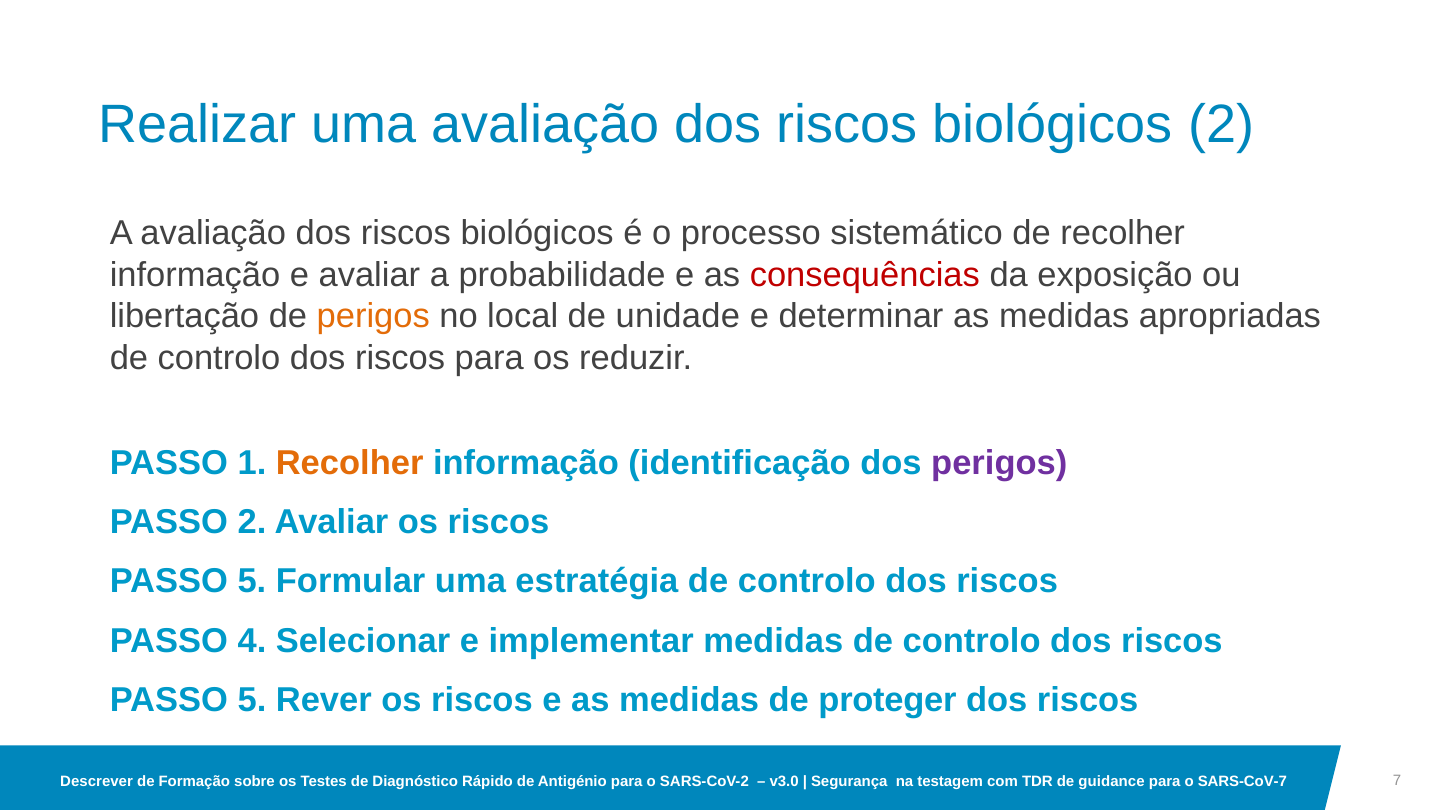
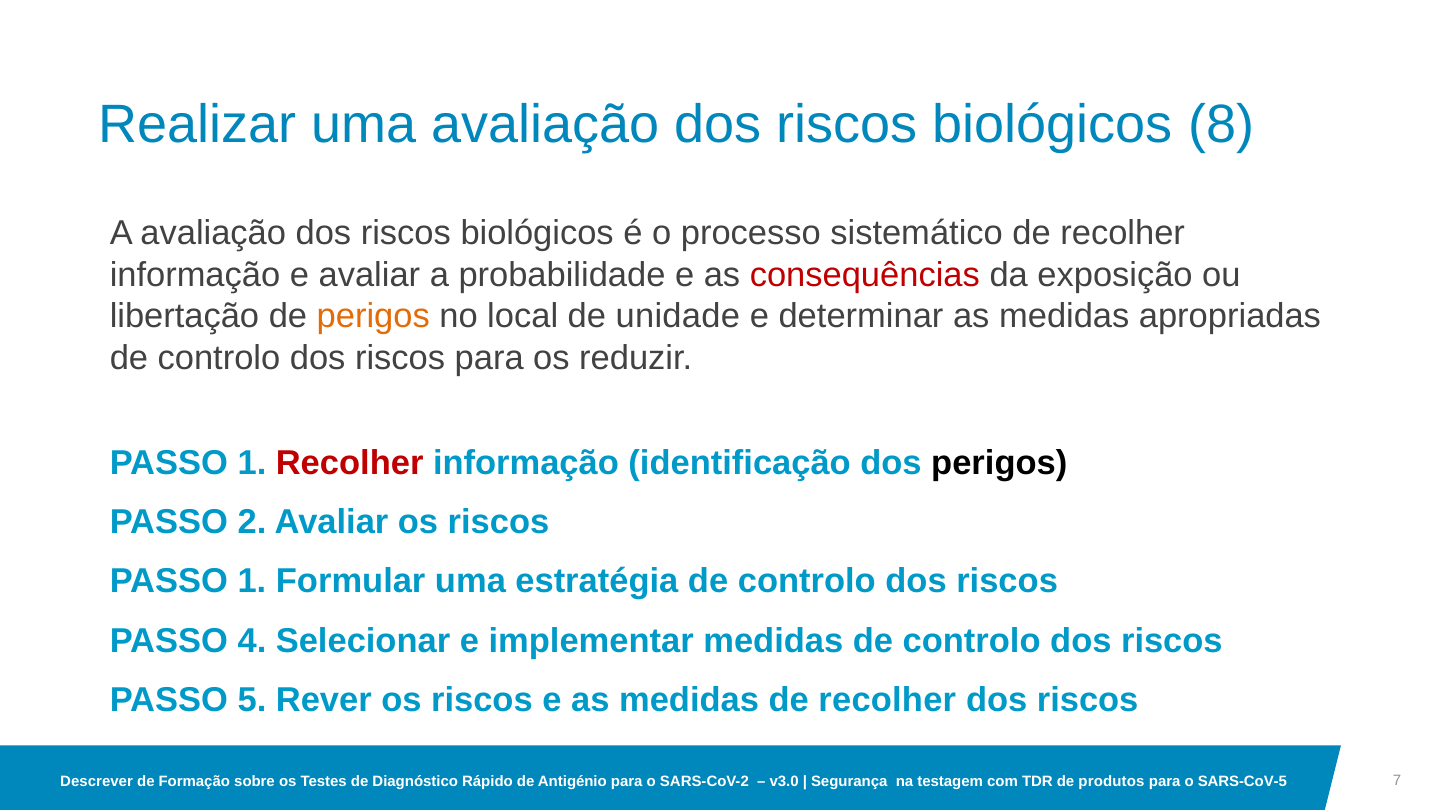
biológicos 2: 2 -> 8
Recolher at (350, 463) colour: orange -> red
perigos at (999, 463) colour: purple -> black
5 at (252, 581): 5 -> 1
medidas de proteger: proteger -> recolher
guidance: guidance -> produtos
SARS-CoV-7: SARS-CoV-7 -> SARS-CoV-5
